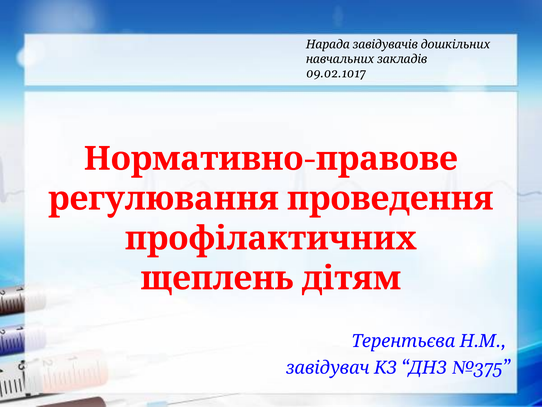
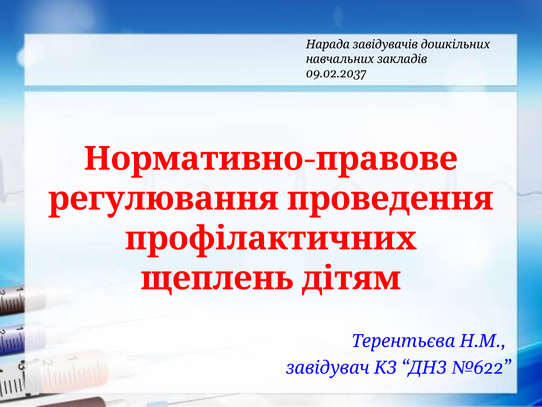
09.02.1017: 09.02.1017 -> 09.02.2037
№375: №375 -> №622
